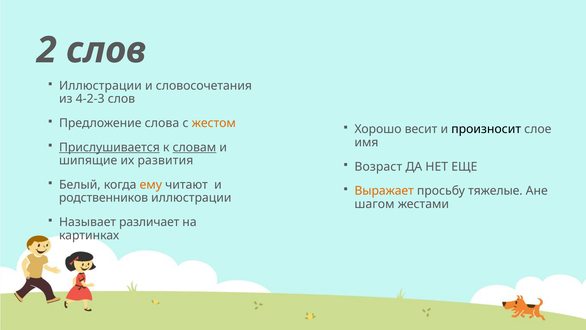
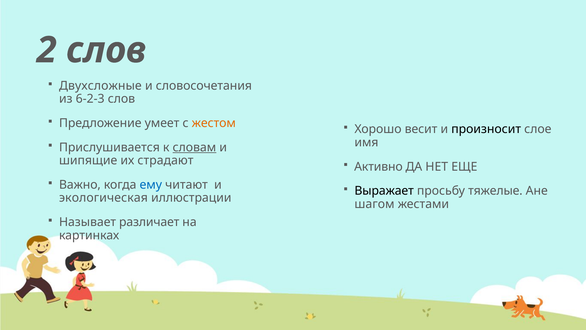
Иллюстрации at (100, 86): Иллюстрации -> Двухсложные
4-2-3: 4-2-3 -> 6-2-3
слова: слова -> умеет
Прислушивается underline: present -> none
развития: развития -> страдают
Возраст: Возраст -> Активно
Белый: Белый -> Важно
ему colour: orange -> blue
Выражает colour: orange -> black
родственников: родственников -> экологическая
